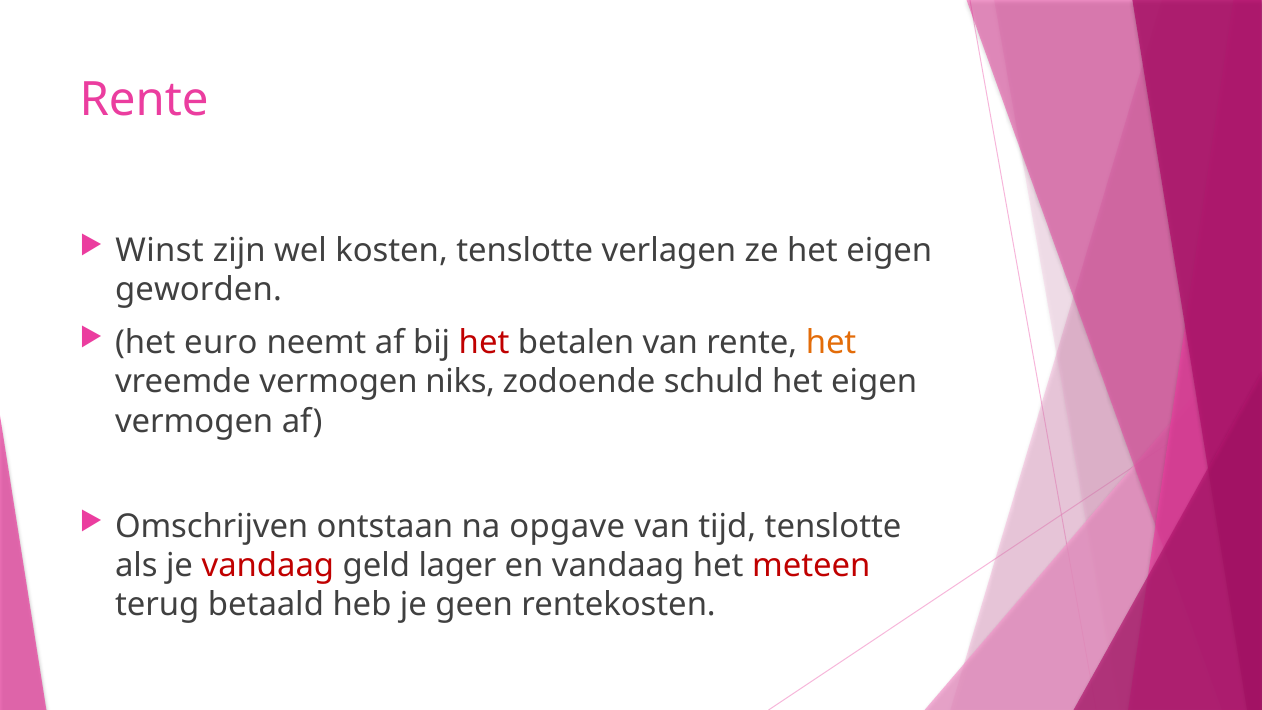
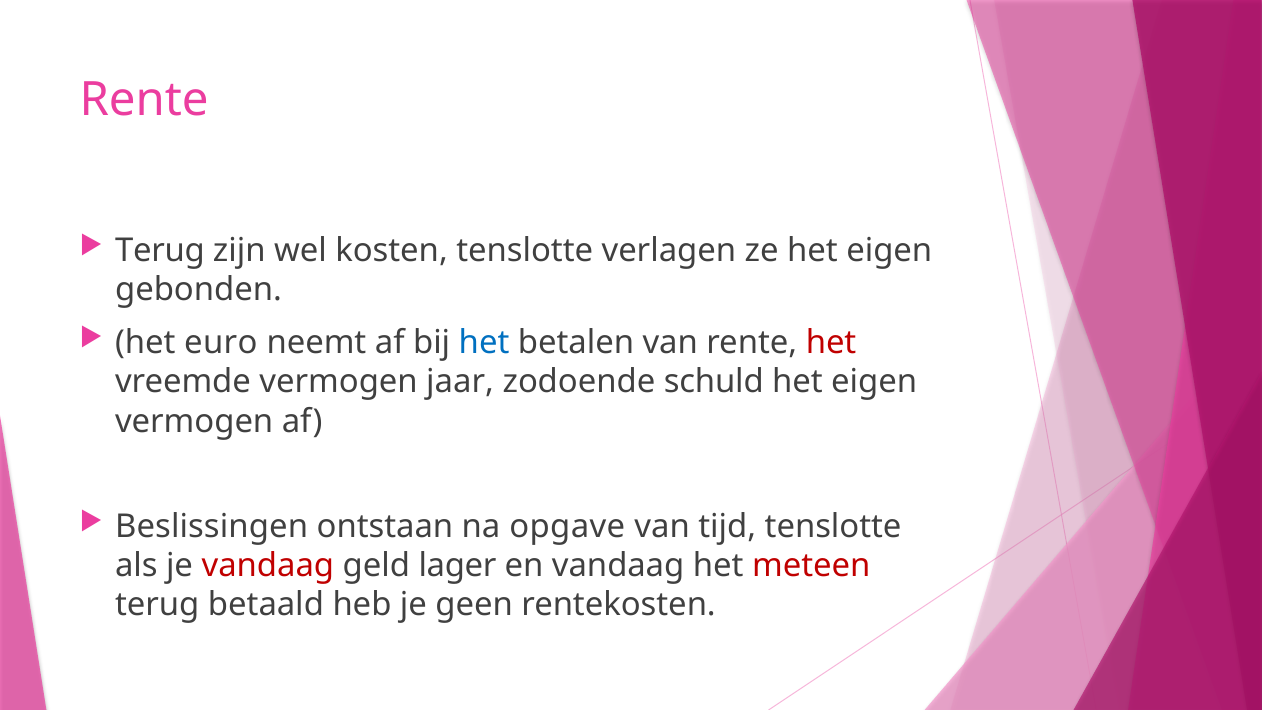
Winst at (160, 250): Winst -> Terug
geworden: geworden -> gebonden
het at (484, 342) colour: red -> blue
het at (831, 342) colour: orange -> red
niks: niks -> jaar
Omschrijven: Omschrijven -> Beslissingen
